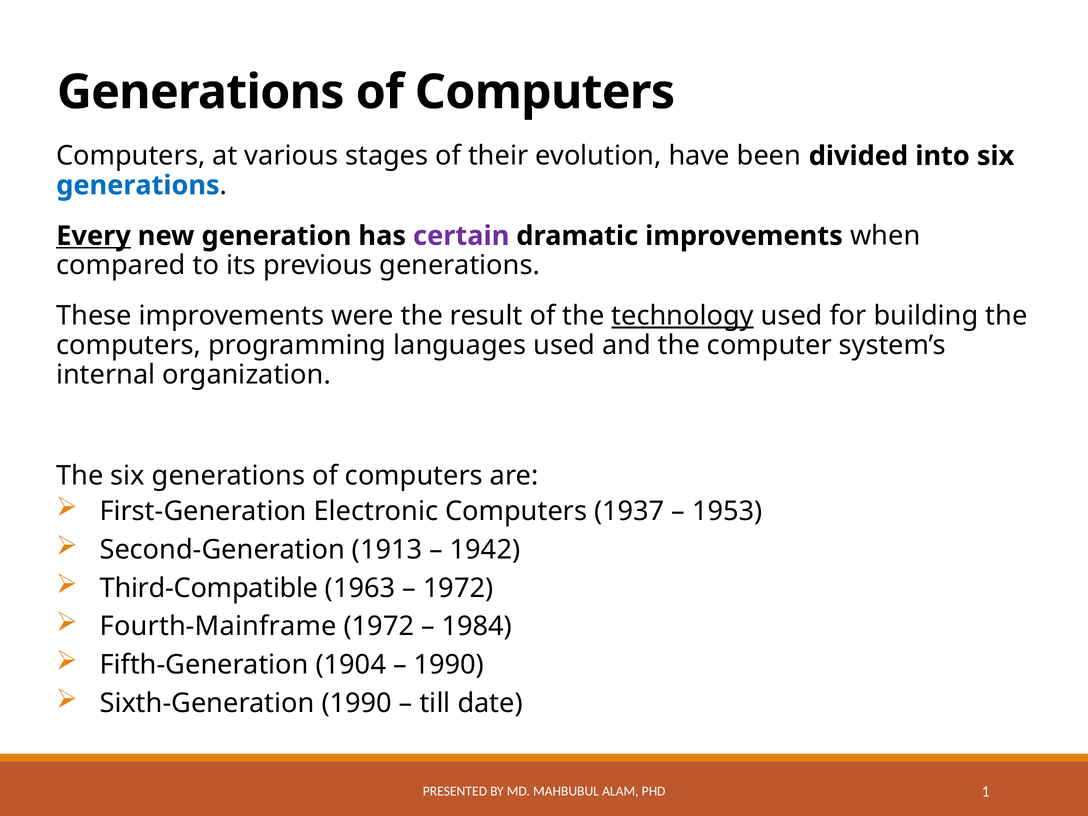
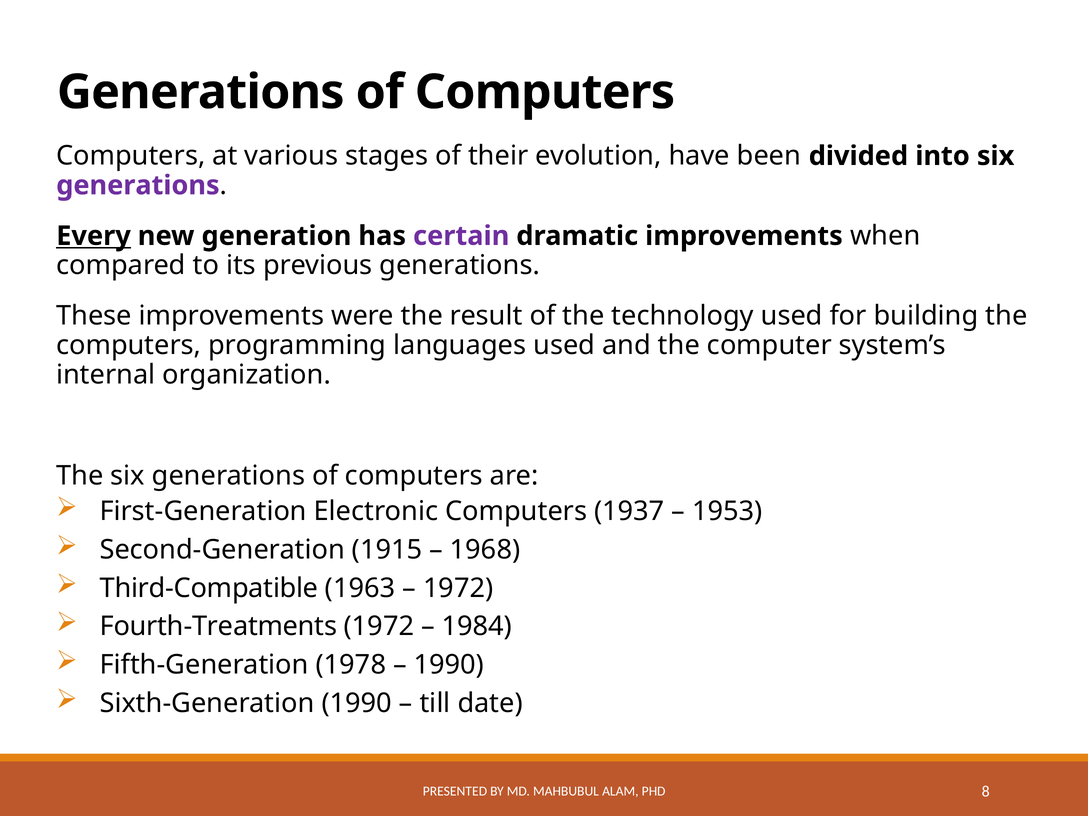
generations at (138, 185) colour: blue -> purple
technology underline: present -> none
1913: 1913 -> 1915
1942: 1942 -> 1968
Fourth-Mainframe: Fourth-Mainframe -> Fourth-Treatments
1904: 1904 -> 1978
1: 1 -> 8
